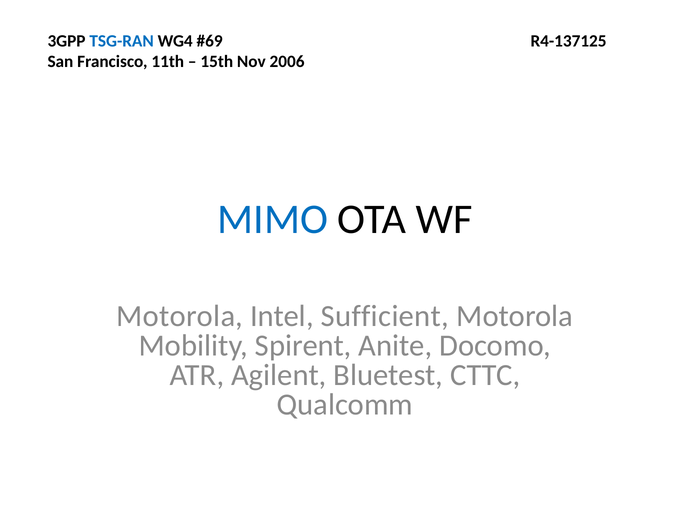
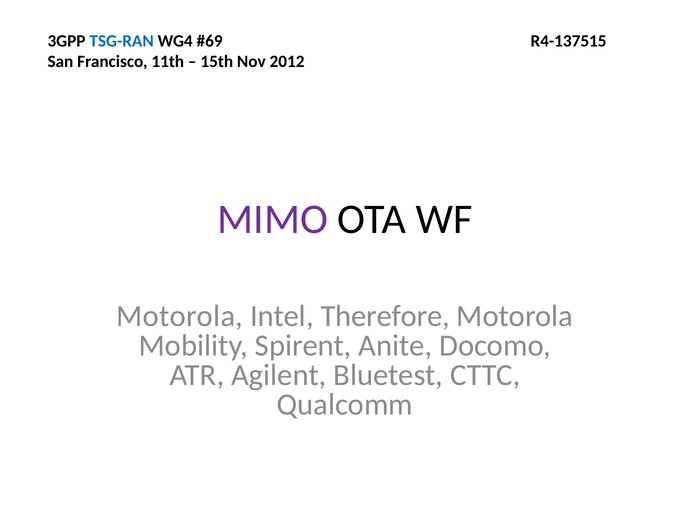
R4-137125: R4-137125 -> R4-137515
2006: 2006 -> 2012
MIMO colour: blue -> purple
Sufficient: Sufficient -> Therefore
